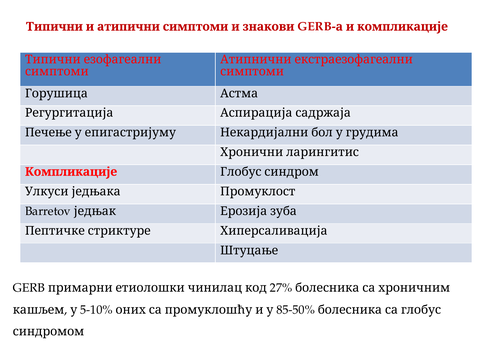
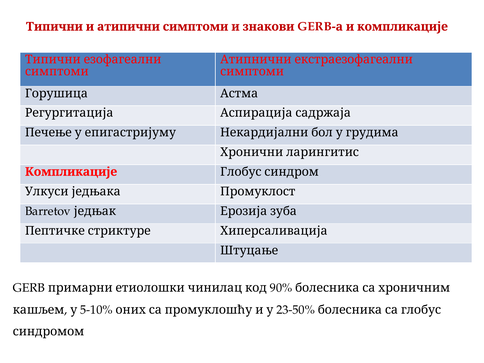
27%: 27% -> 90%
85-50%: 85-50% -> 23-50%
